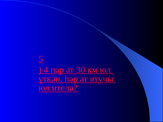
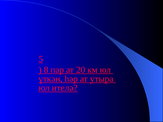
4: 4 -> 8
30: 30 -> 20
ятучы: ятучы -> утыра
